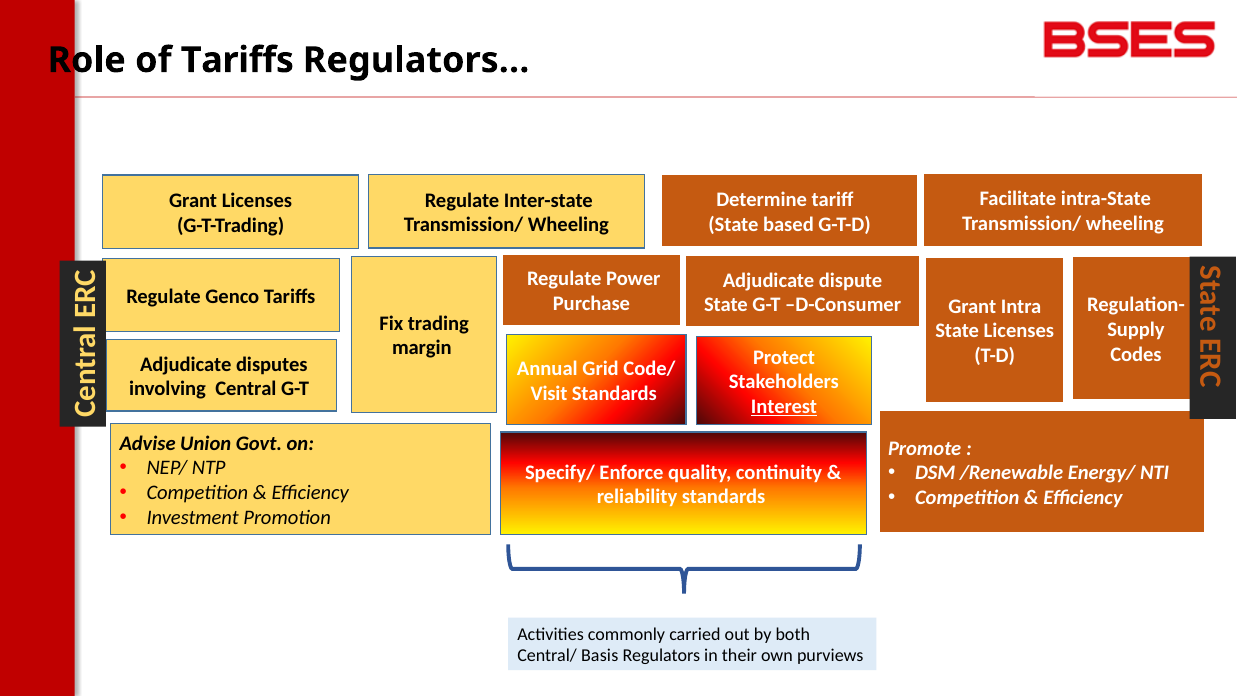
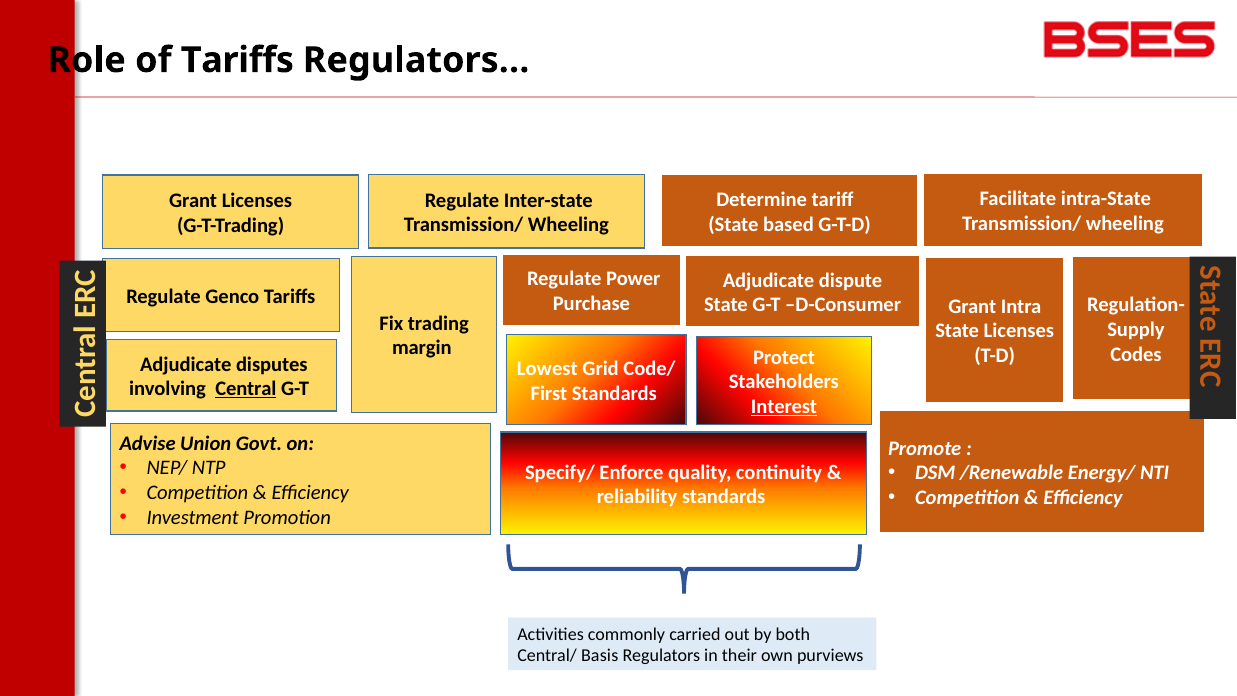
Annual: Annual -> Lowest
Central underline: none -> present
Visit: Visit -> First
